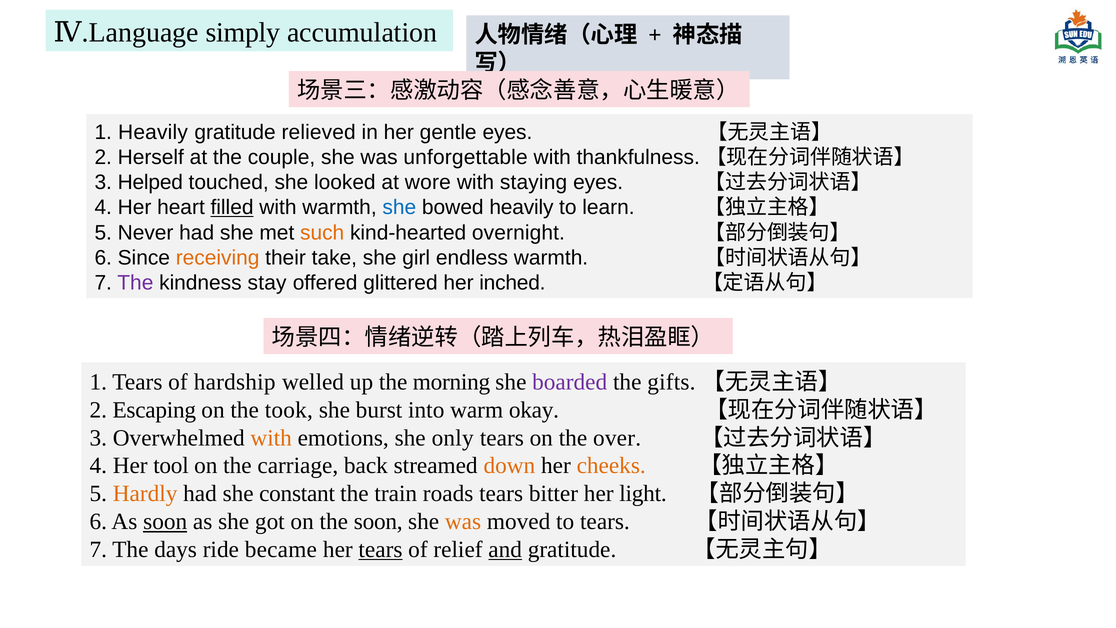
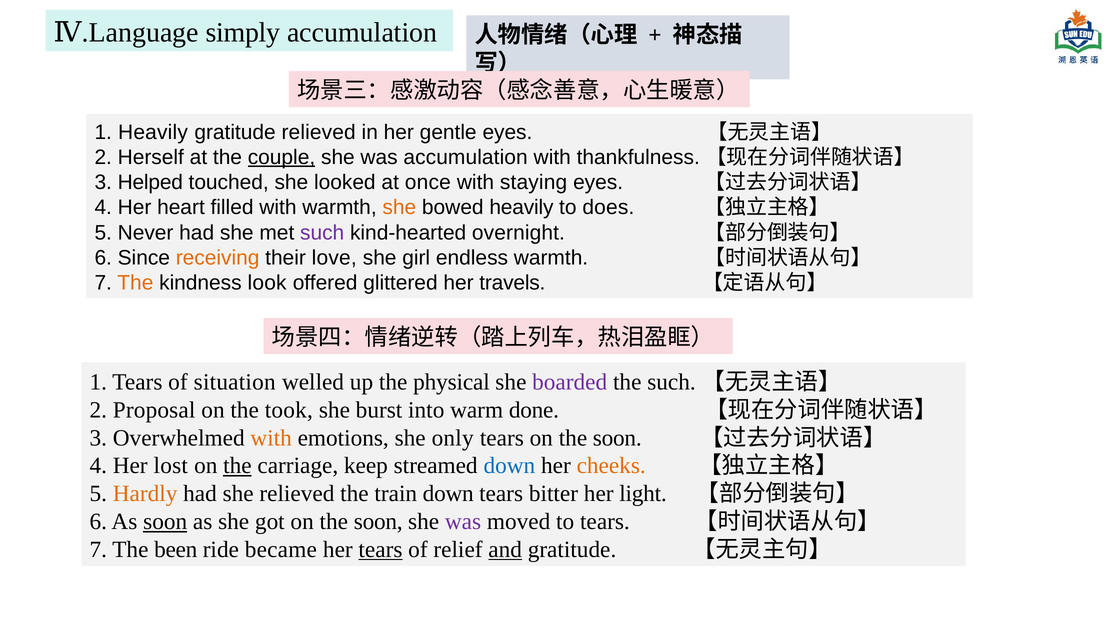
couple underline: none -> present
was unforgettable: unforgettable -> accumulation
wore: wore -> once
filled underline: present -> none
she at (399, 207) colour: blue -> orange
learn: learn -> does
such at (322, 233) colour: orange -> purple
take: take -> love
The at (135, 283) colour: purple -> orange
stay: stay -> look
inched: inched -> travels
hardship: hardship -> situation
morning: morning -> physical
the gifts: gifts -> such
Escaping: Escaping -> Proposal
okay: okay -> done
tears on the over: over -> soon
tool: tool -> lost
the at (237, 466) underline: none -> present
back: back -> keep
down at (509, 466) colour: orange -> blue
she constant: constant -> relieved
train roads: roads -> down
was at (463, 521) colour: orange -> purple
days: days -> been
